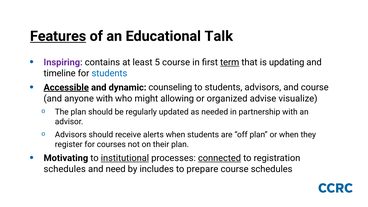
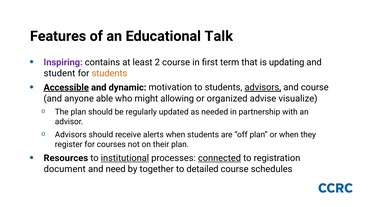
Features underline: present -> none
5: 5 -> 2
term underline: present -> none
timeline: timeline -> student
students at (109, 73) colour: blue -> orange
counseling: counseling -> motivation
advisors at (263, 87) underline: none -> present
anyone with: with -> able
Motivating: Motivating -> Resources
schedules at (65, 169): schedules -> document
includes: includes -> together
prepare: prepare -> detailed
